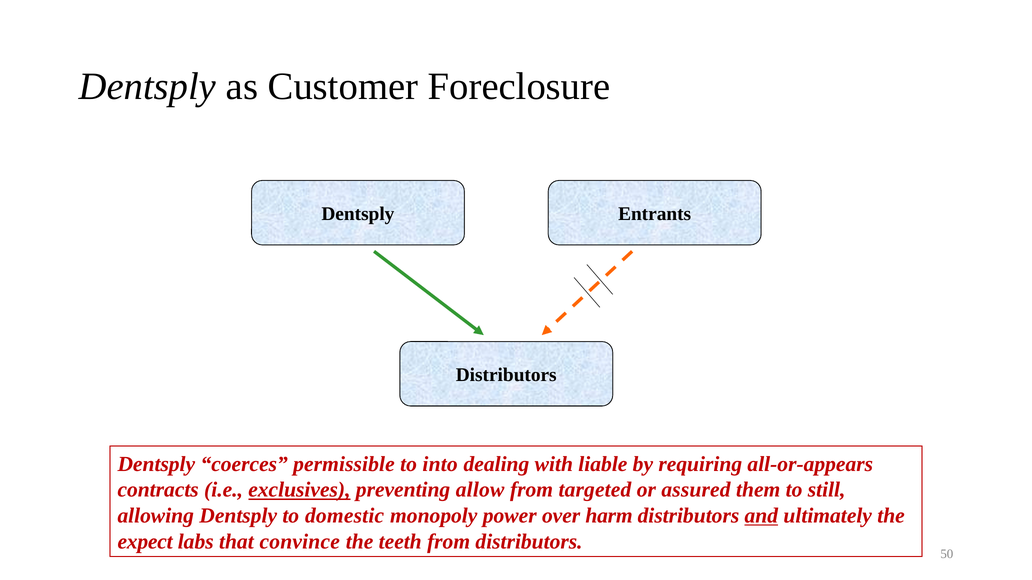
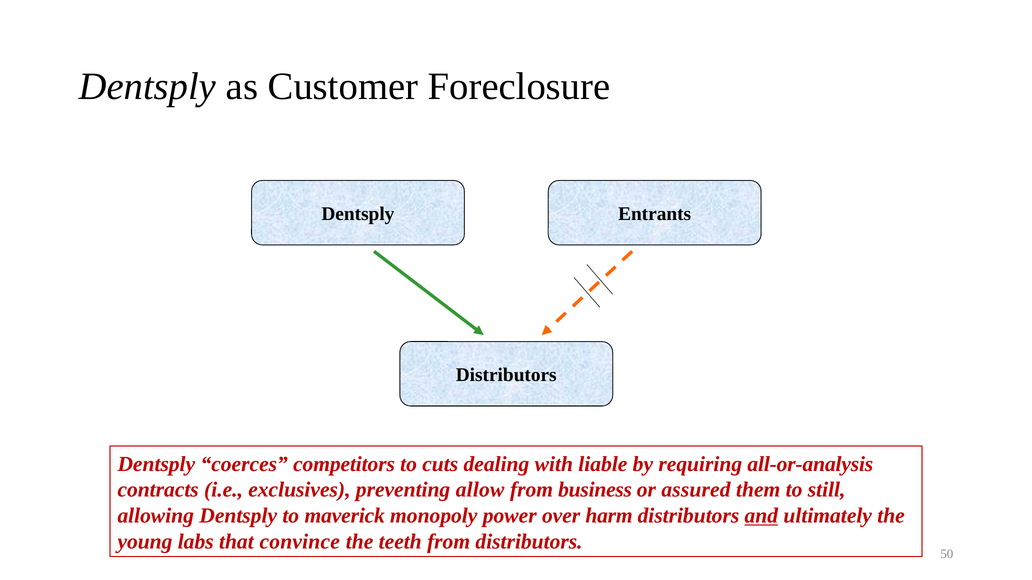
permissible: permissible -> competitors
into: into -> cuts
all-or-appears: all-or-appears -> all-or-analysis
exclusives underline: present -> none
targeted: targeted -> business
domestic: domestic -> maverick
expect: expect -> young
